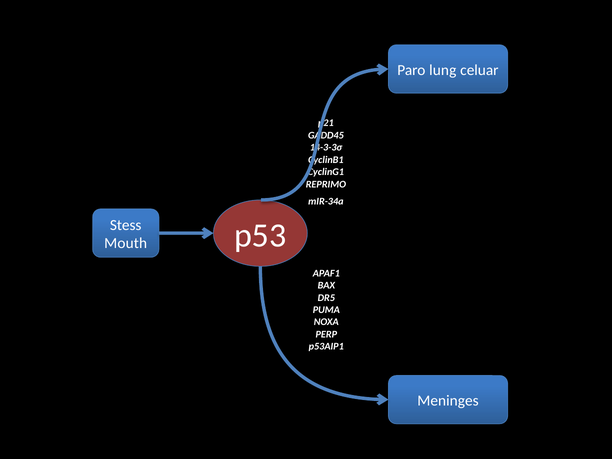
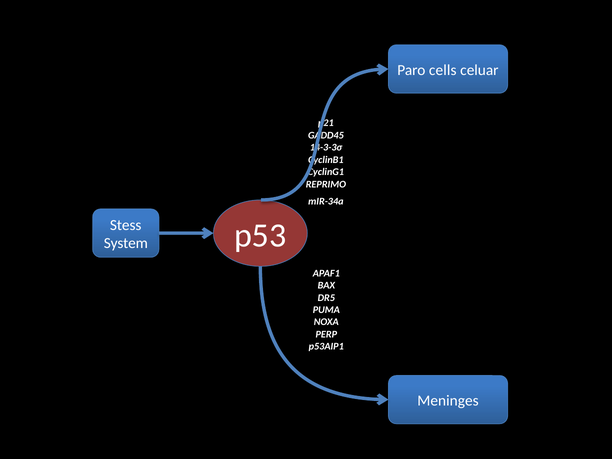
lung: lung -> cells
Mouth: Mouth -> System
